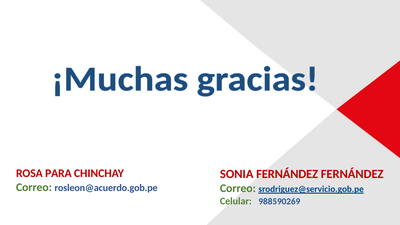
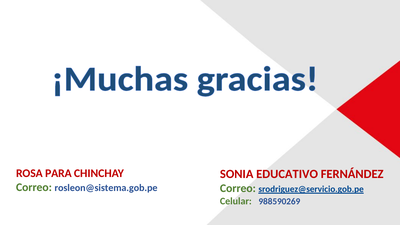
SONIA FERNÁNDEZ: FERNÁNDEZ -> EDUCATIVO
rosleon@acuerdo.gob.pe: rosleon@acuerdo.gob.pe -> rosleon@sistema.gob.pe
